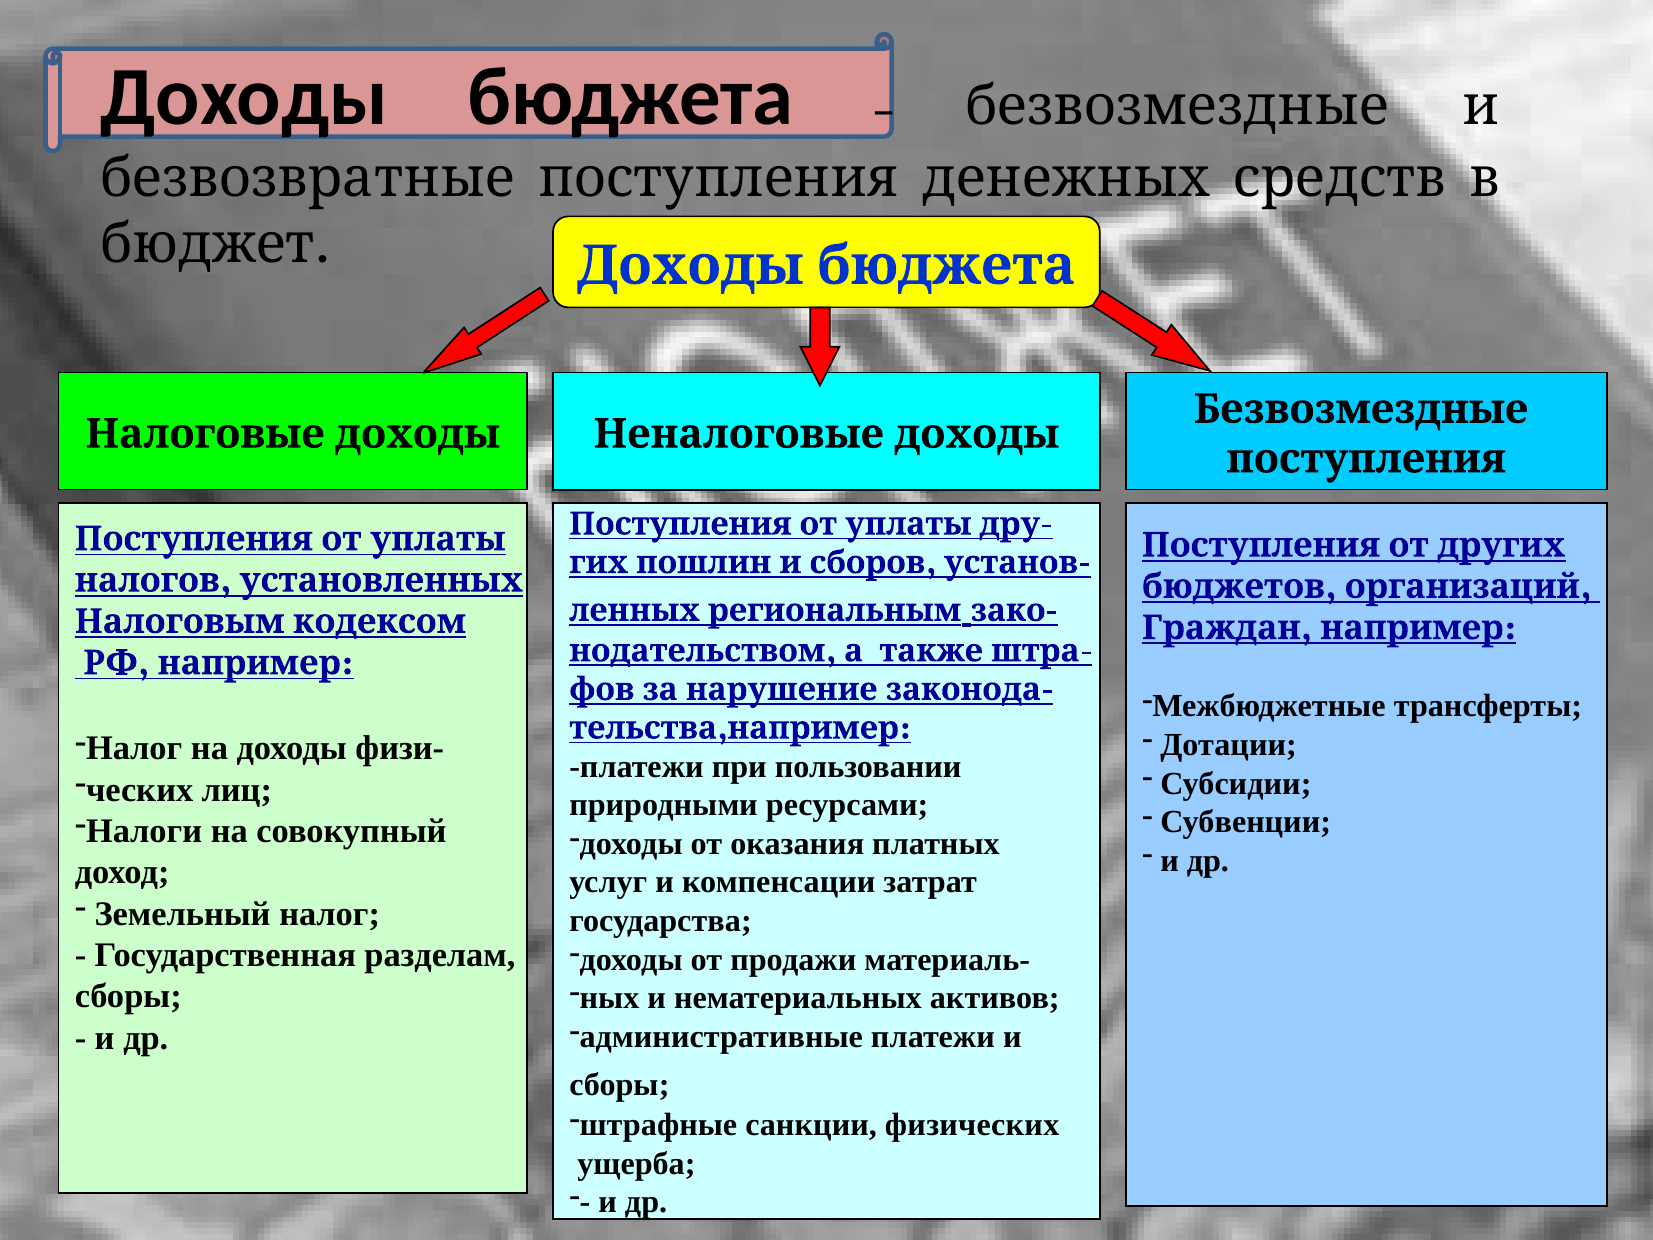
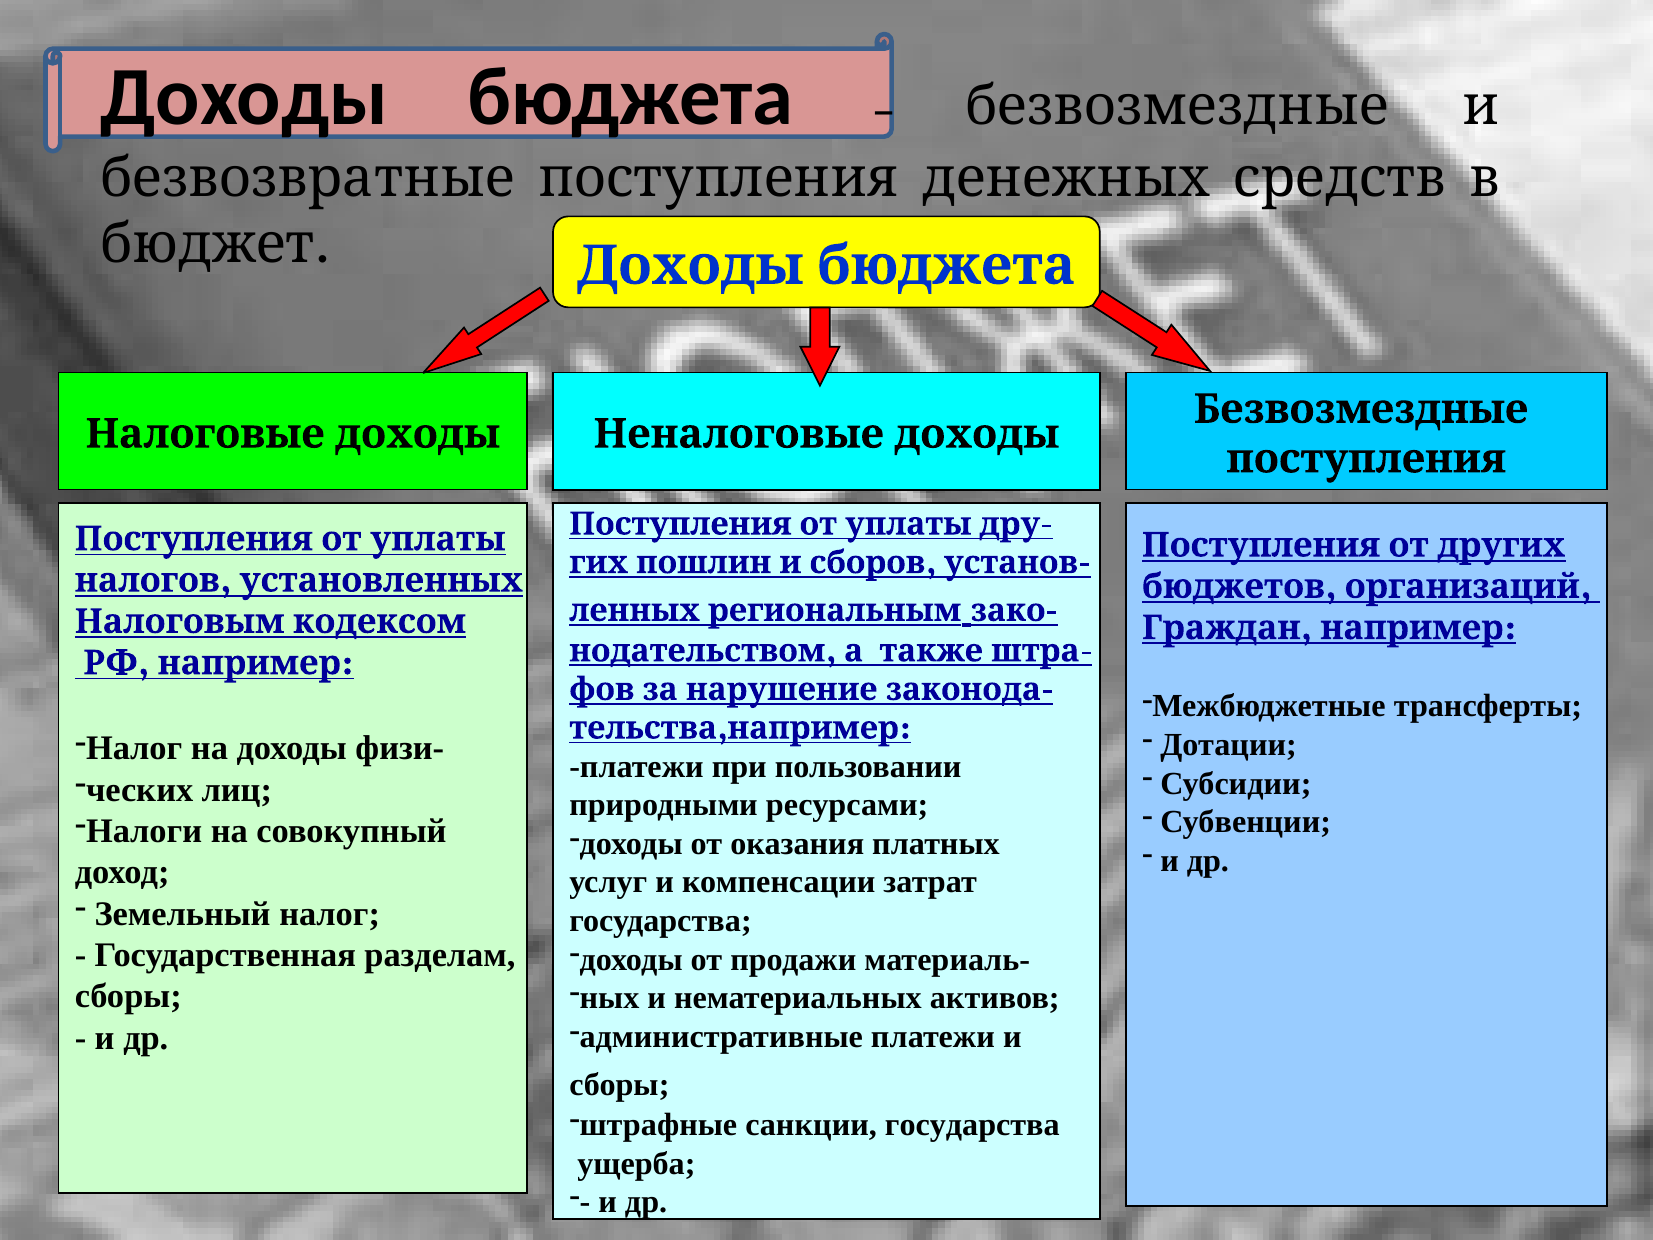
санкции физических: физических -> государства
